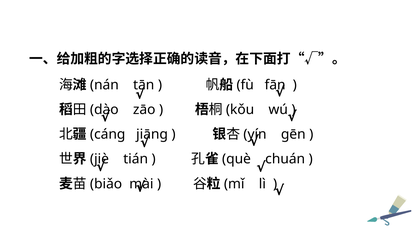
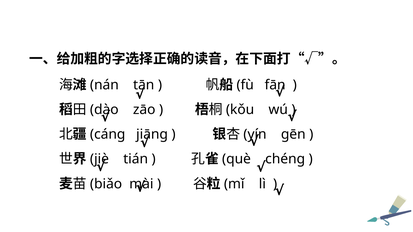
chuán: chuán -> chénɡ
